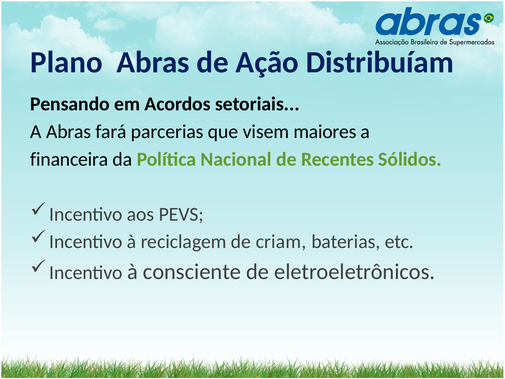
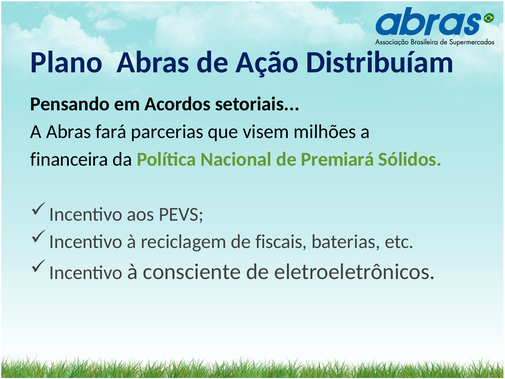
maiores: maiores -> milhões
Recentes: Recentes -> Premiará
criam: criam -> fiscais
